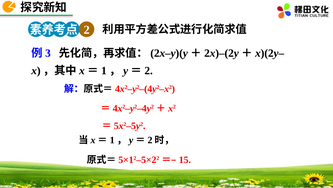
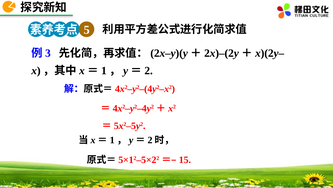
2: 2 -> 5
